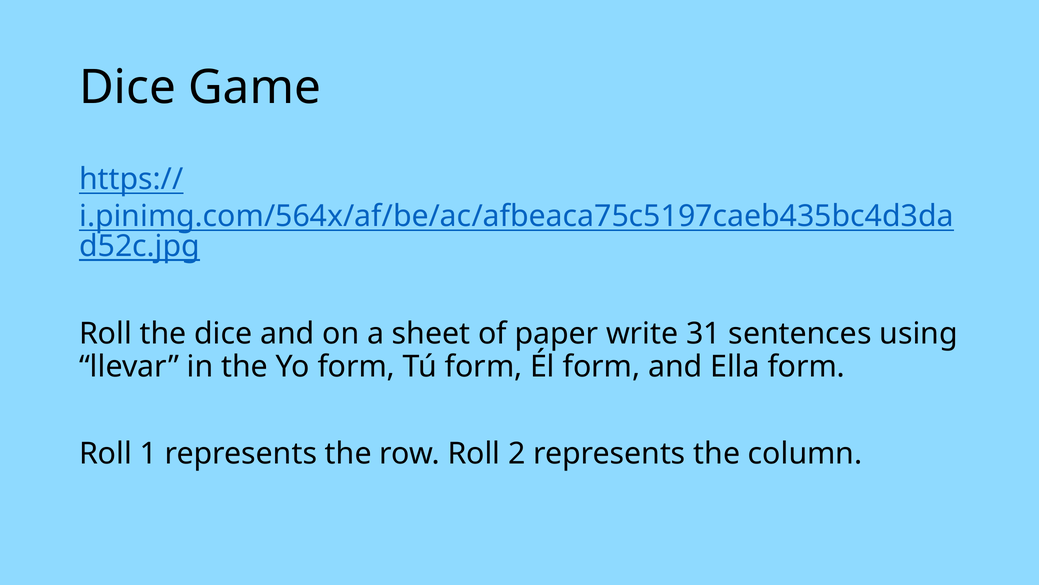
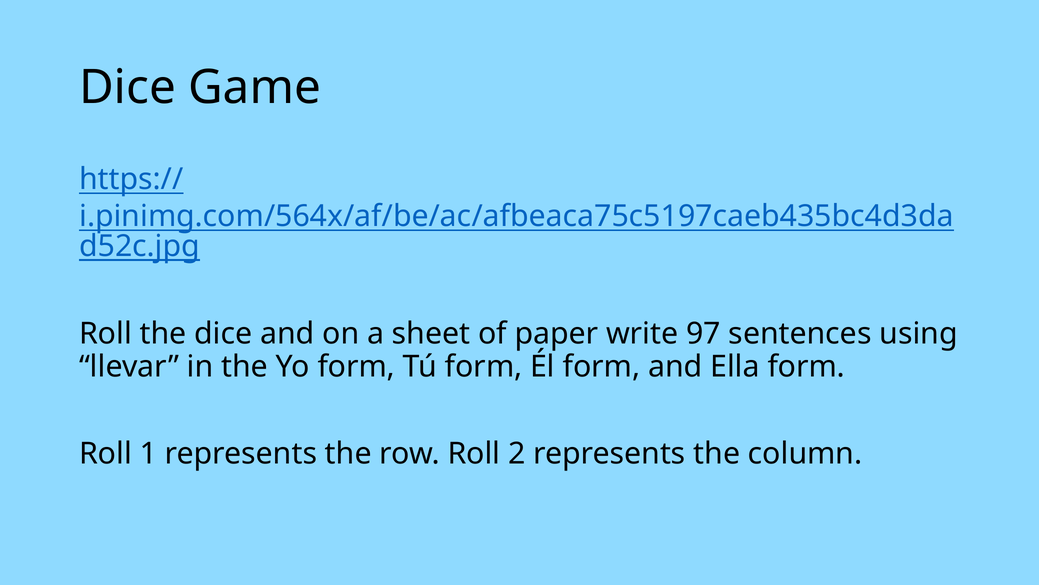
31: 31 -> 97
